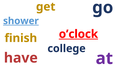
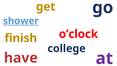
o’clock underline: present -> none
